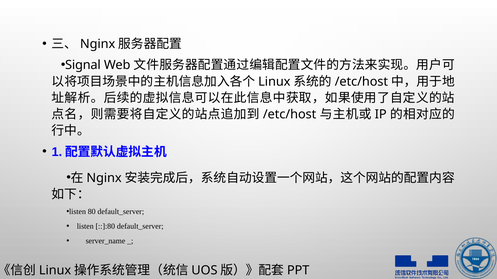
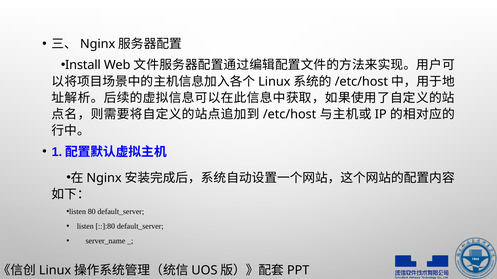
Signal: Signal -> Install
